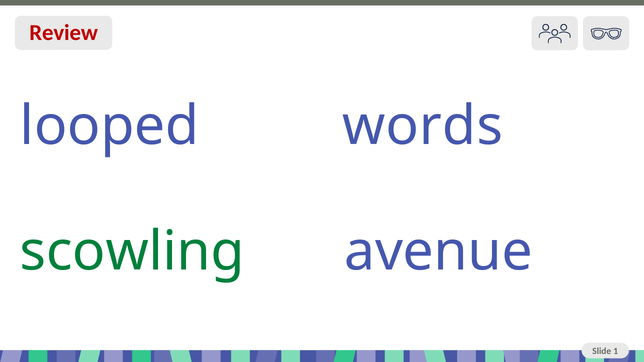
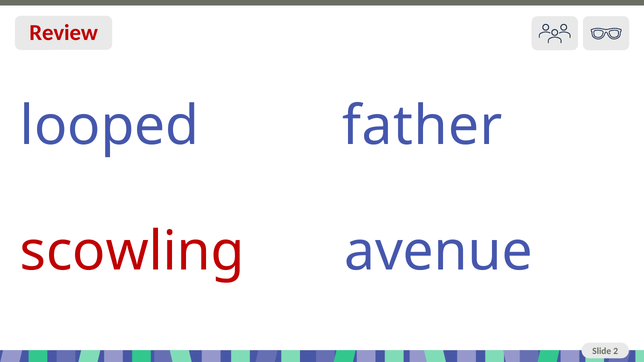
words: words -> father
scowling colour: green -> red
1: 1 -> 2
